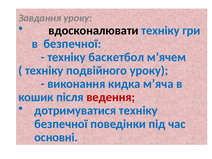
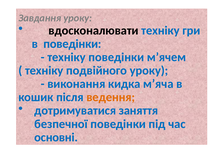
в безпечної: безпечної -> поведінки
техніку баскетбол: баскетбол -> поведінки
ведення colour: red -> orange
дотримуватися техніку: техніку -> заняття
